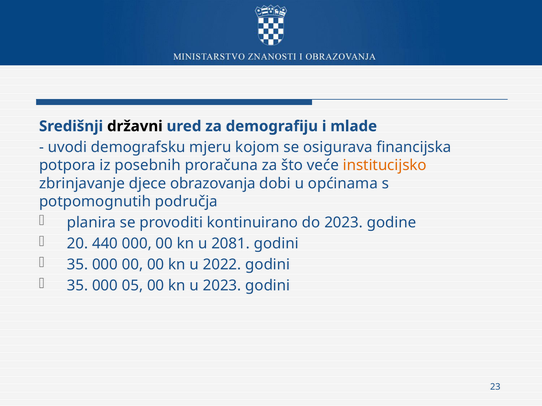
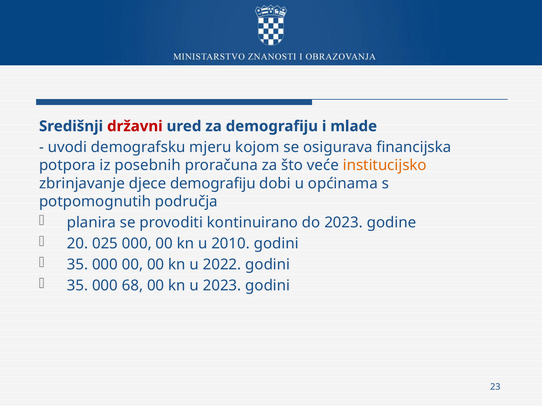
državni colour: black -> red
djece obrazovanja: obrazovanja -> demografiju
440: 440 -> 025
2081: 2081 -> 2010
05: 05 -> 68
